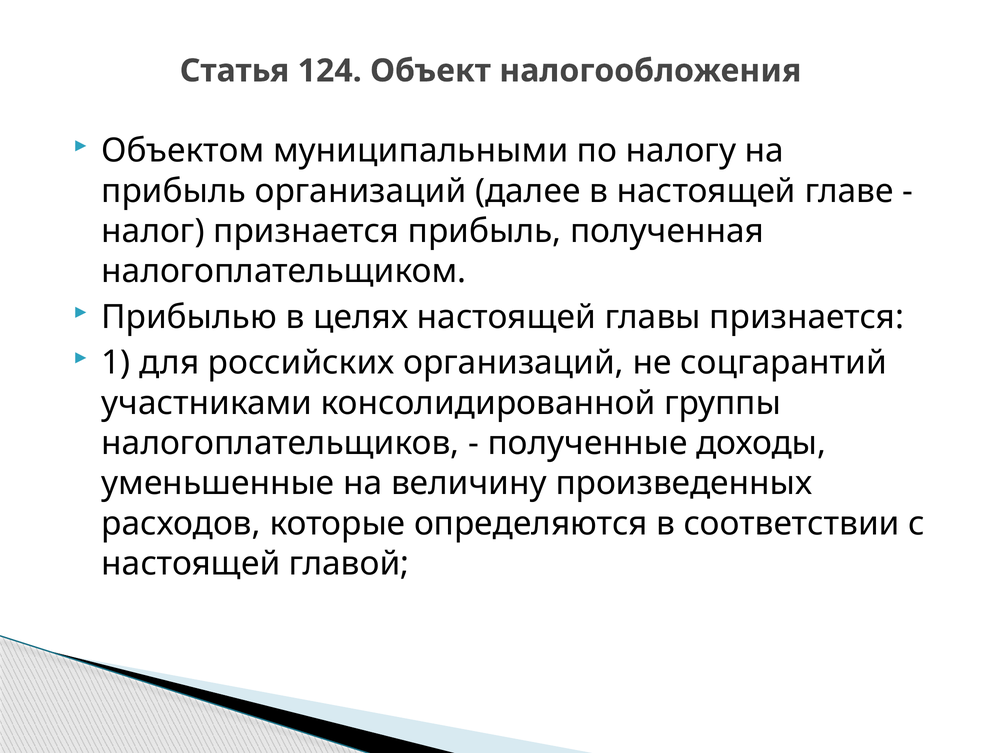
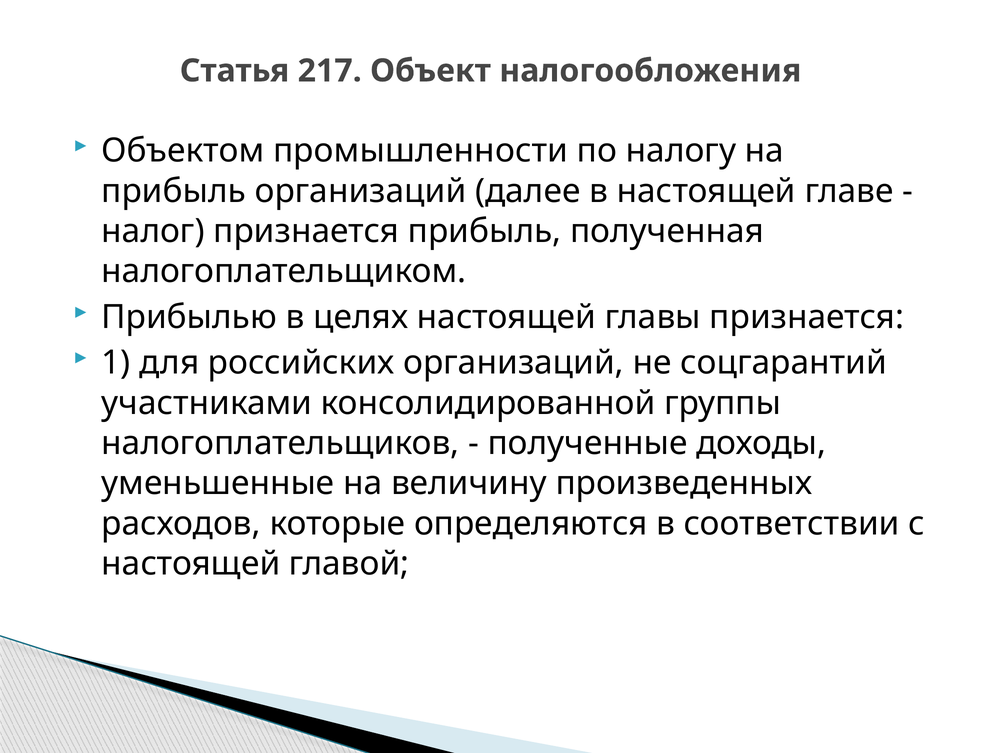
124: 124 -> 217
муниципальными: муниципальными -> промышленности
